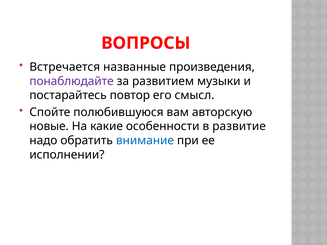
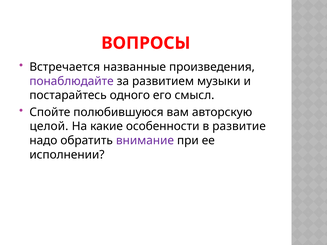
повтор: повтор -> одного
новые: новые -> целой
внимание colour: blue -> purple
